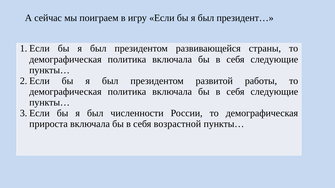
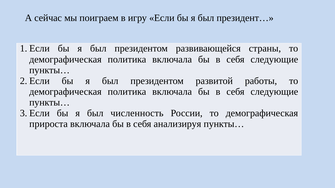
численности: численности -> численность
возрастной: возрастной -> анализируя
